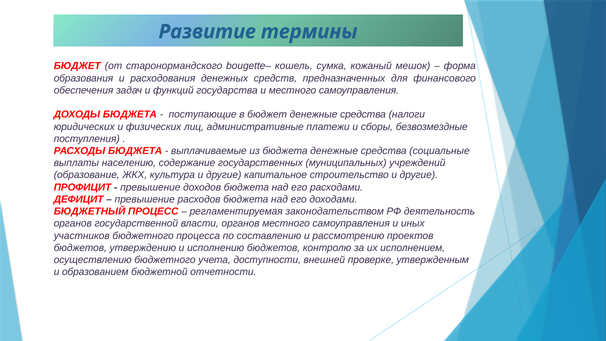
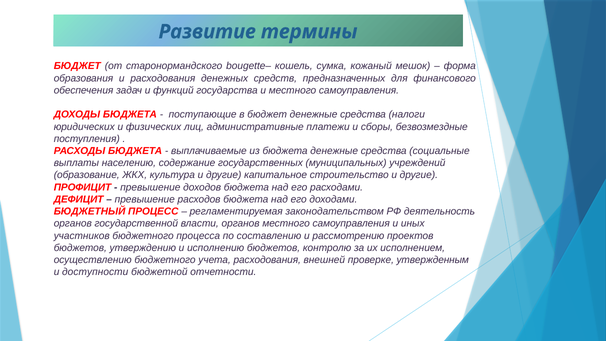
учета доступности: доступности -> расходования
образованием: образованием -> доступности
